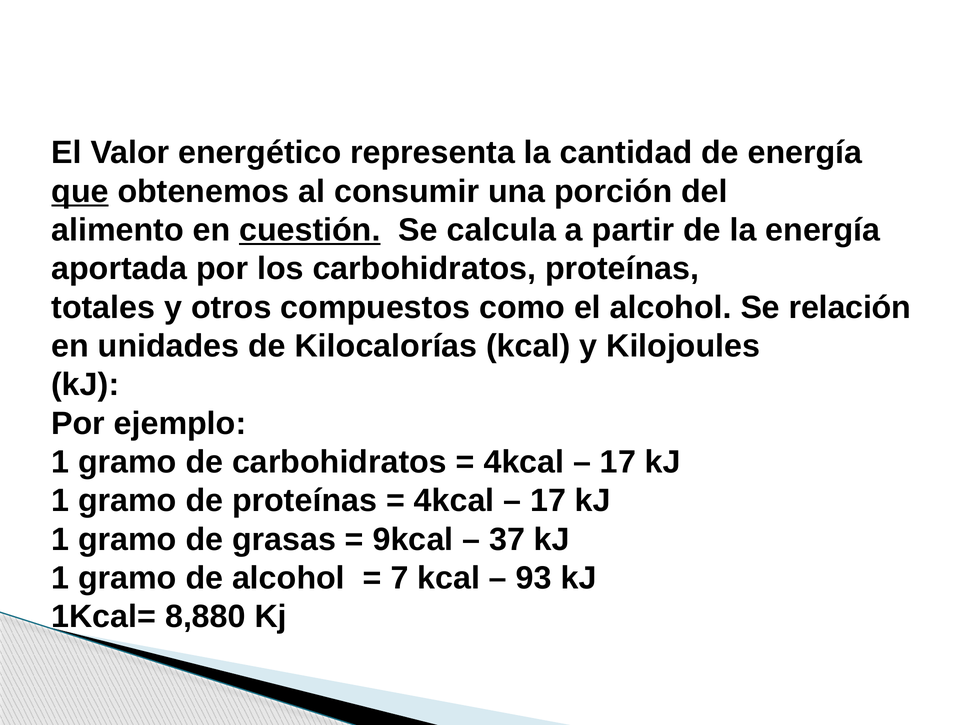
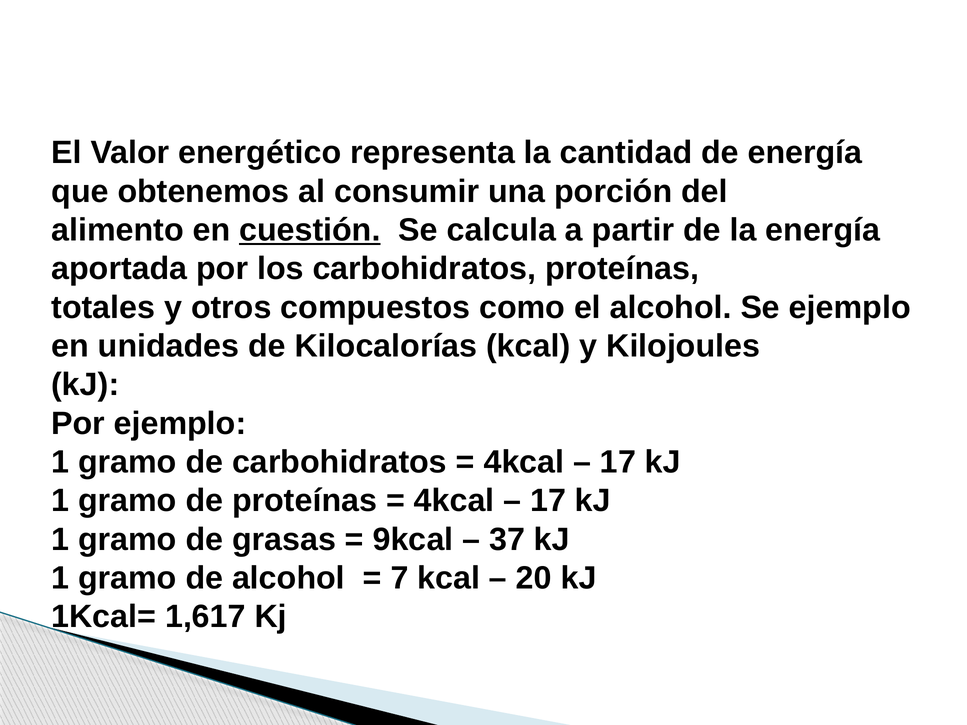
que underline: present -> none
Se relación: relación -> ejemplo
93: 93 -> 20
8,880: 8,880 -> 1,617
